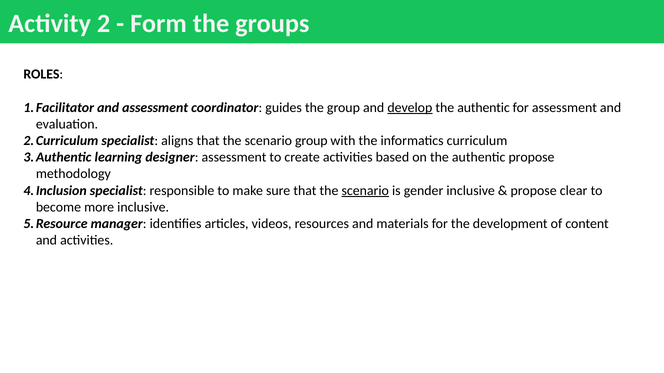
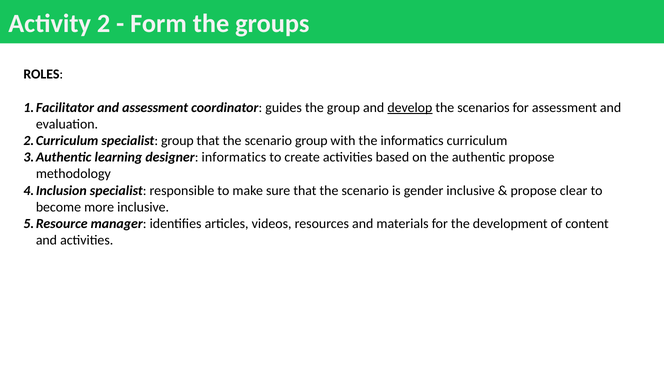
authentic at (484, 108): authentic -> scenarios
specialist aligns: aligns -> group
designer assessment: assessment -> informatics
scenario at (365, 191) underline: present -> none
